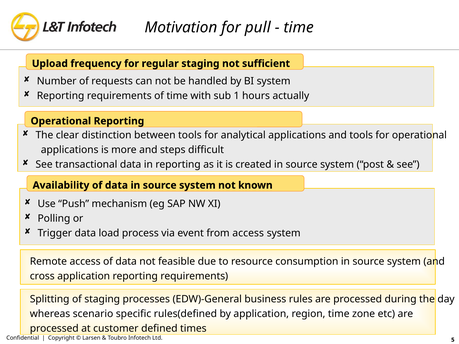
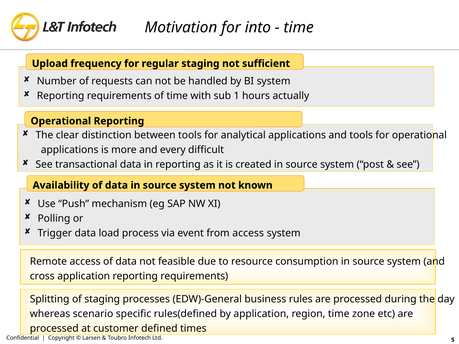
pull: pull -> into
steps: steps -> every
